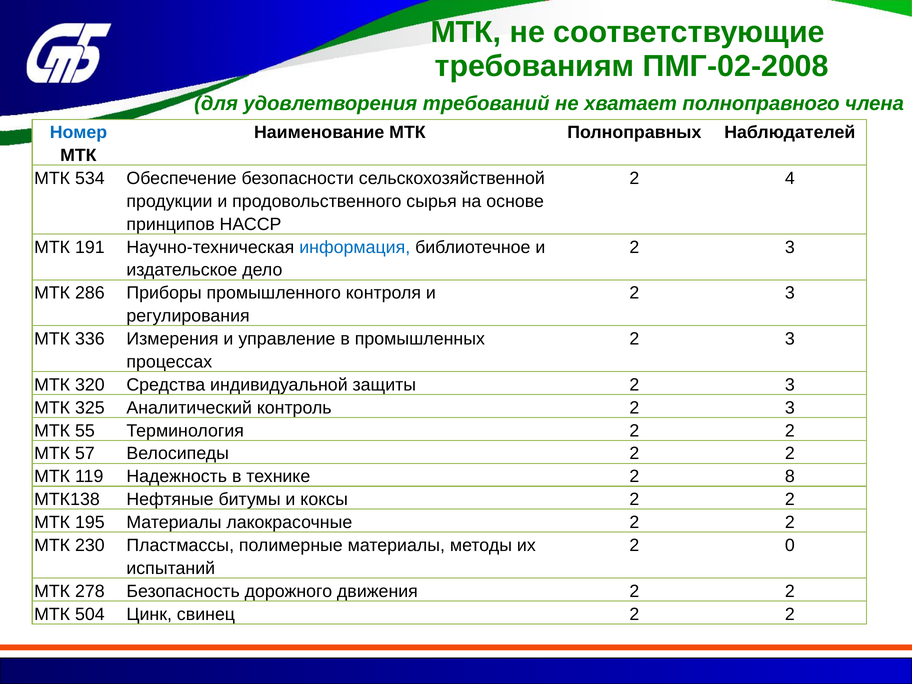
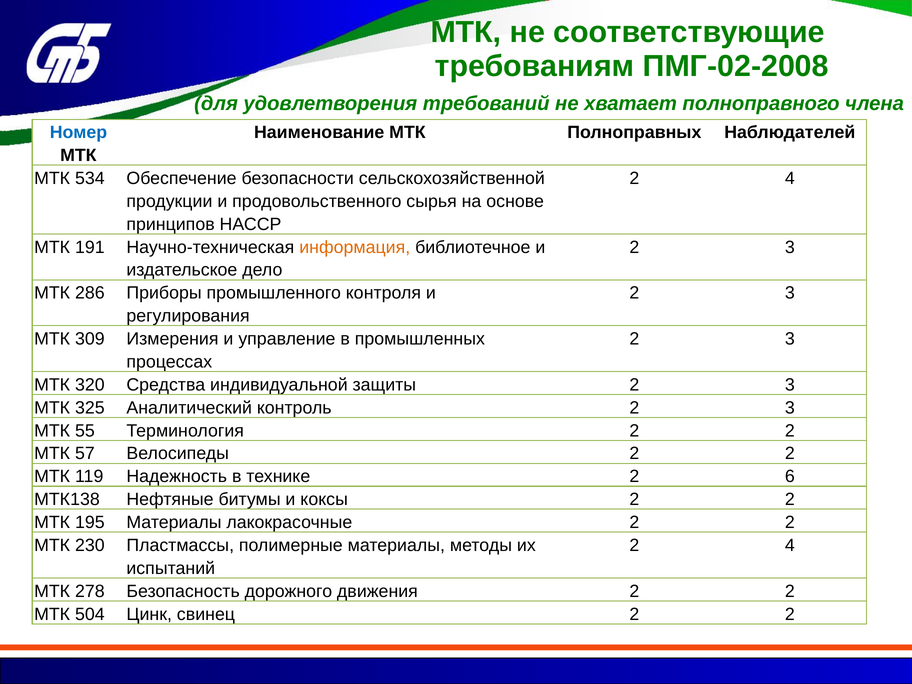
информация colour: blue -> orange
336: 336 -> 309
8: 8 -> 6
0 at (790, 545): 0 -> 4
